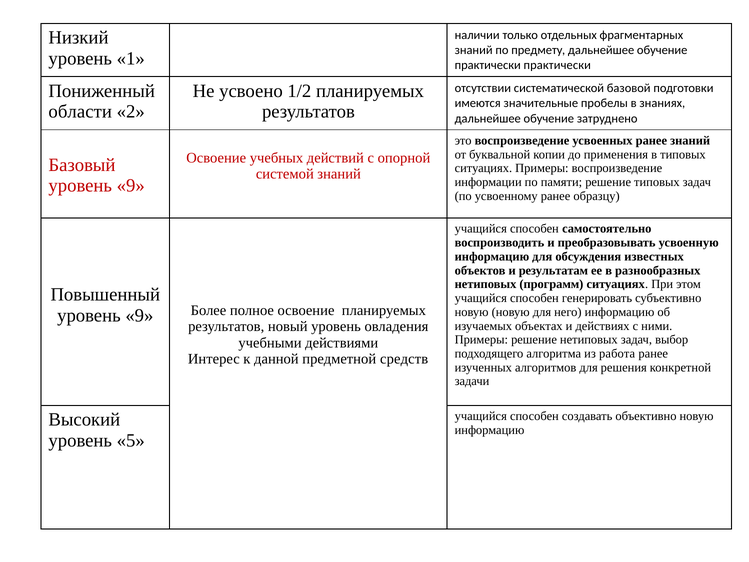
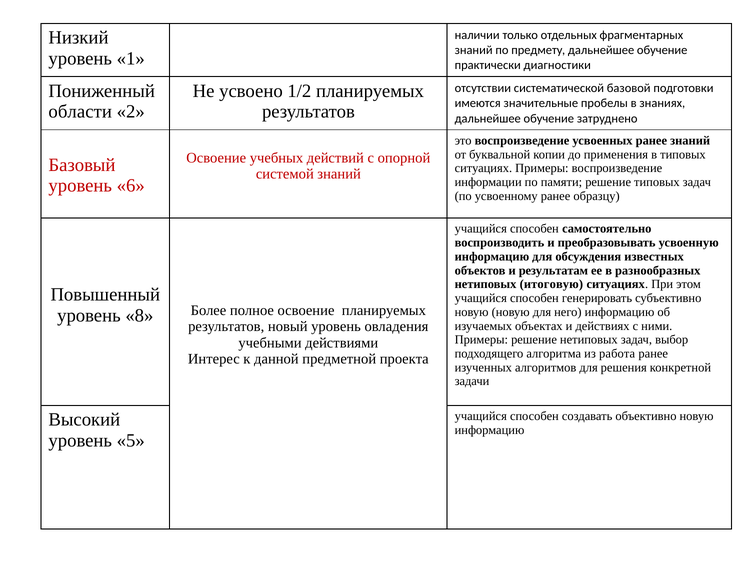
практически практически: практически -> диагностики
9 at (131, 185): 9 -> 6
программ: программ -> итоговую
9 at (139, 315): 9 -> 8
средств: средств -> проекта
